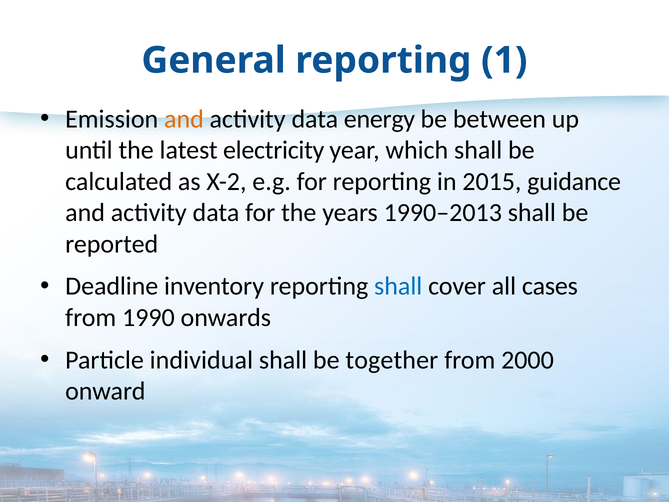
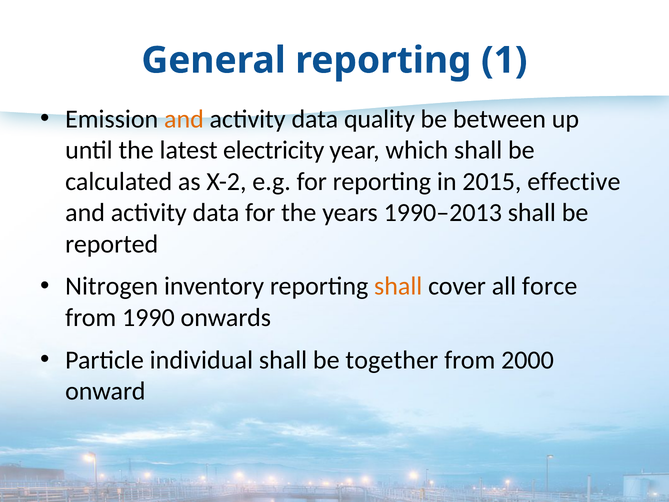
energy: energy -> quality
guidance: guidance -> effective
Deadline: Deadline -> Nitrogen
shall at (398, 286) colour: blue -> orange
cases: cases -> force
